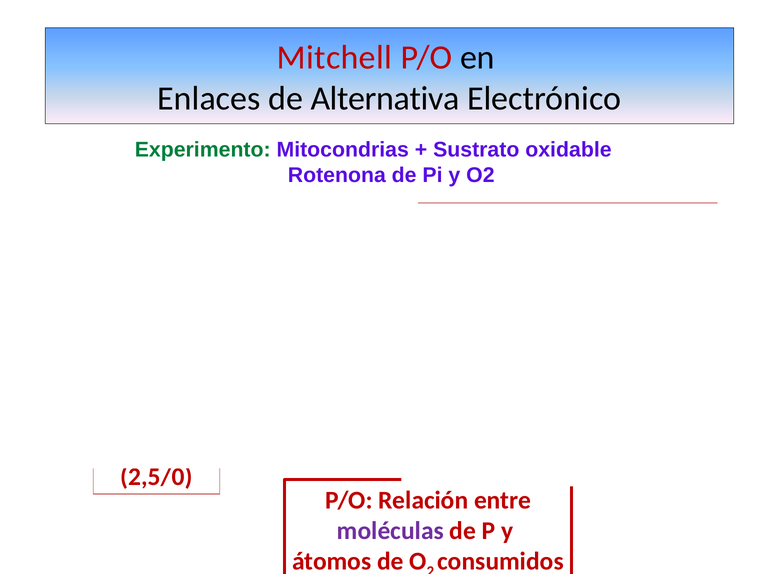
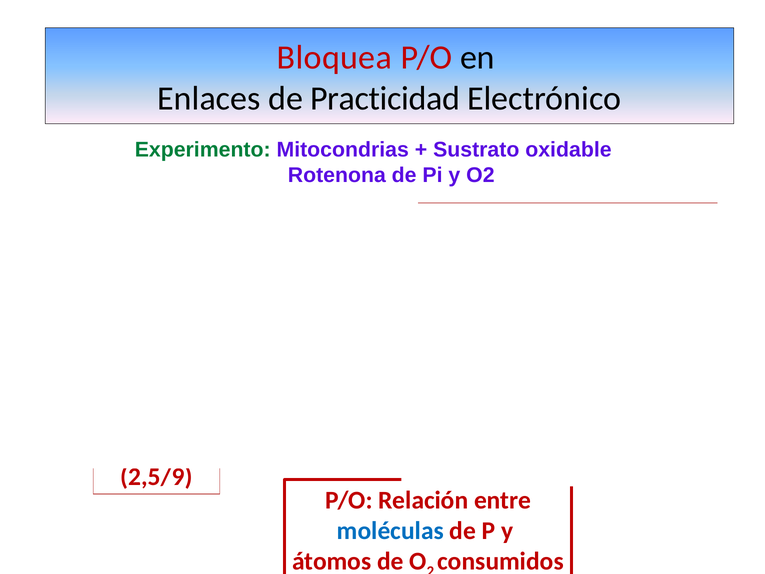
Mitchell: Mitchell -> Bloquea
Alternativa: Alternativa -> Practicidad
2,5/0: 2,5/0 -> 2,5/9
moléculas colour: purple -> blue
